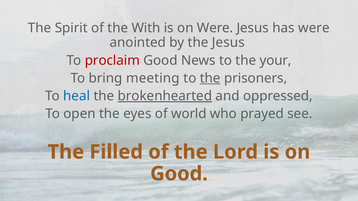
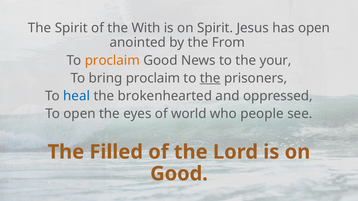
on Were: Were -> Spirit
has were: were -> open
the Jesus: Jesus -> From
proclaim at (112, 60) colour: red -> orange
bring meeting: meeting -> proclaim
brokenhearted underline: present -> none
prayed: prayed -> people
